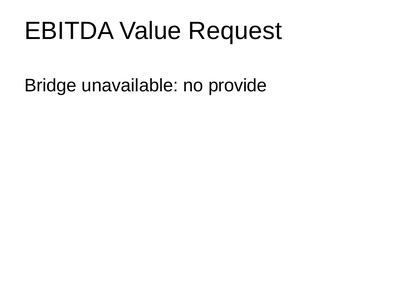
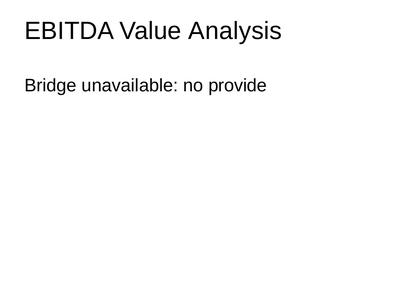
Request: Request -> Analysis
